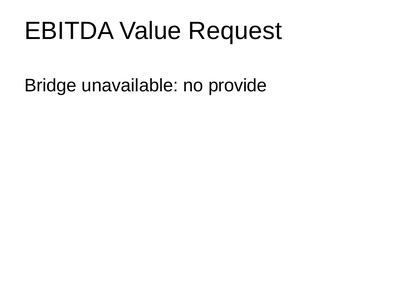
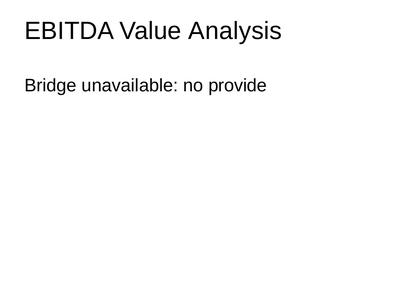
Request: Request -> Analysis
